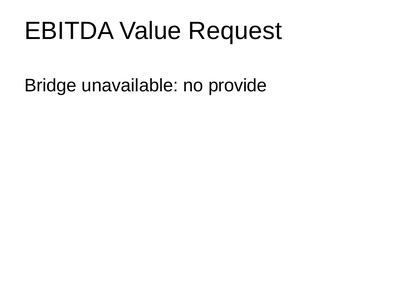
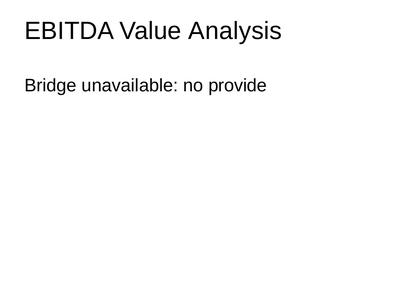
Request: Request -> Analysis
